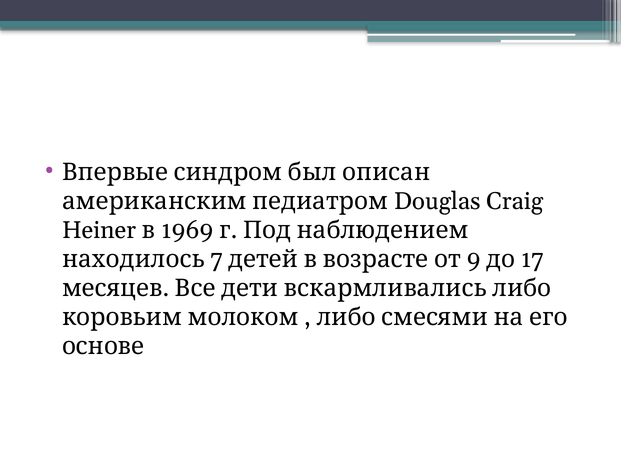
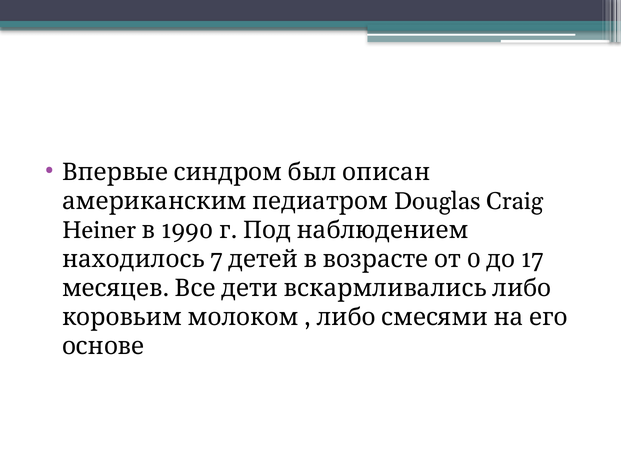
1969: 1969 -> 1990
9: 9 -> 0
